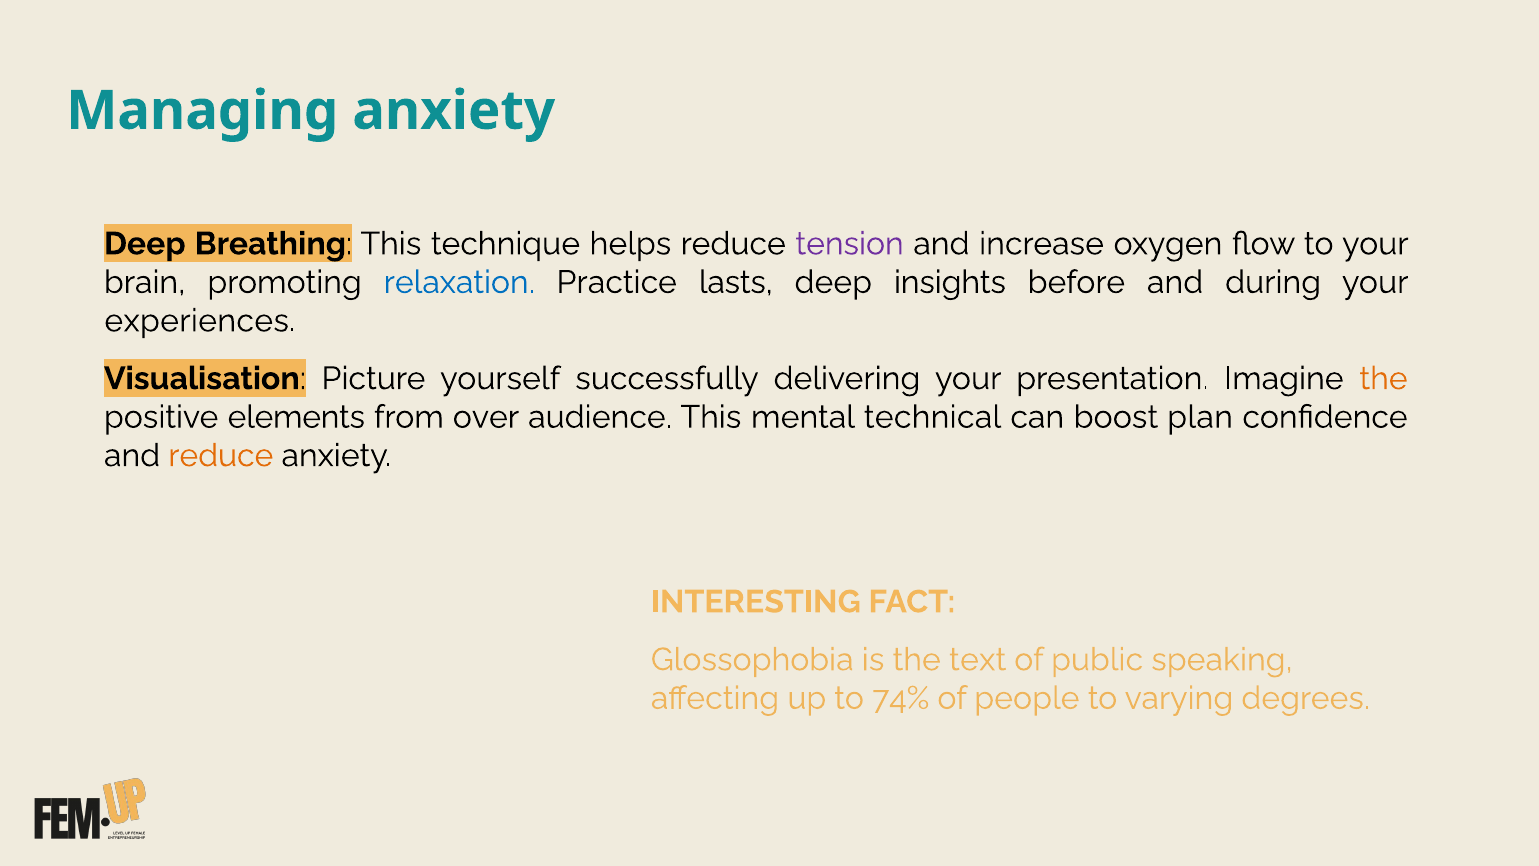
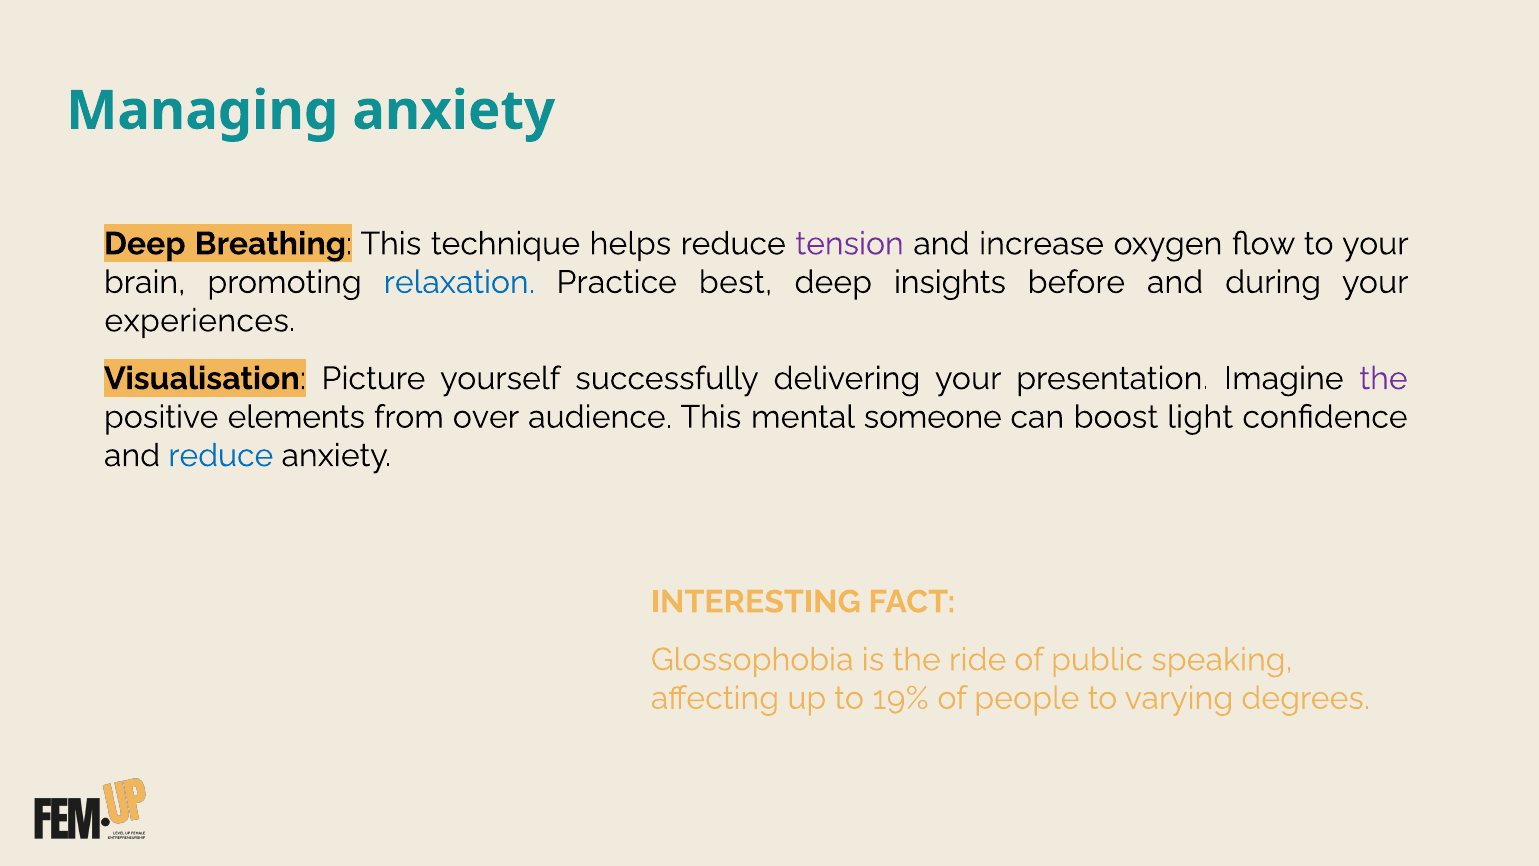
lasts: lasts -> best
the at (1384, 378) colour: orange -> purple
technical: technical -> someone
plan: plan -> light
reduce at (221, 455) colour: orange -> blue
text: text -> ride
74%: 74% -> 19%
